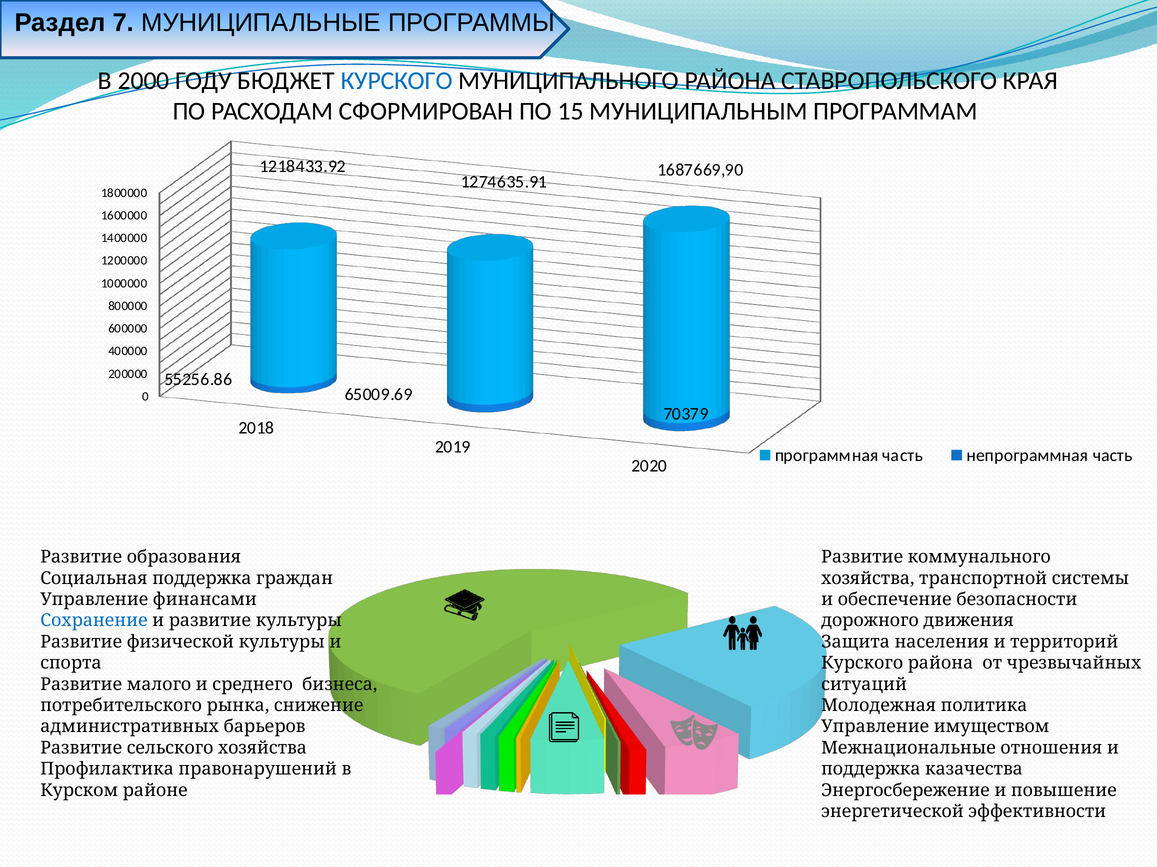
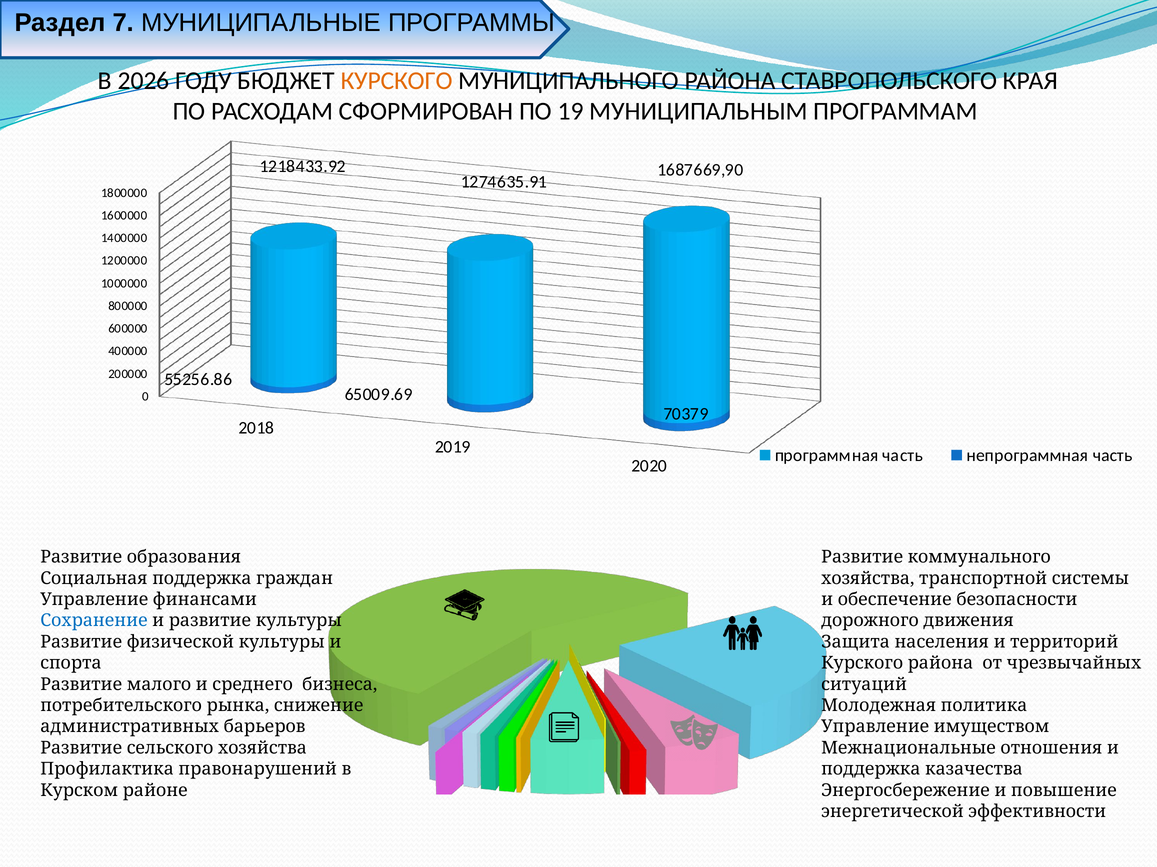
2000: 2000 -> 2026
КУРСКОГО at (397, 81) colour: blue -> orange
15: 15 -> 19
